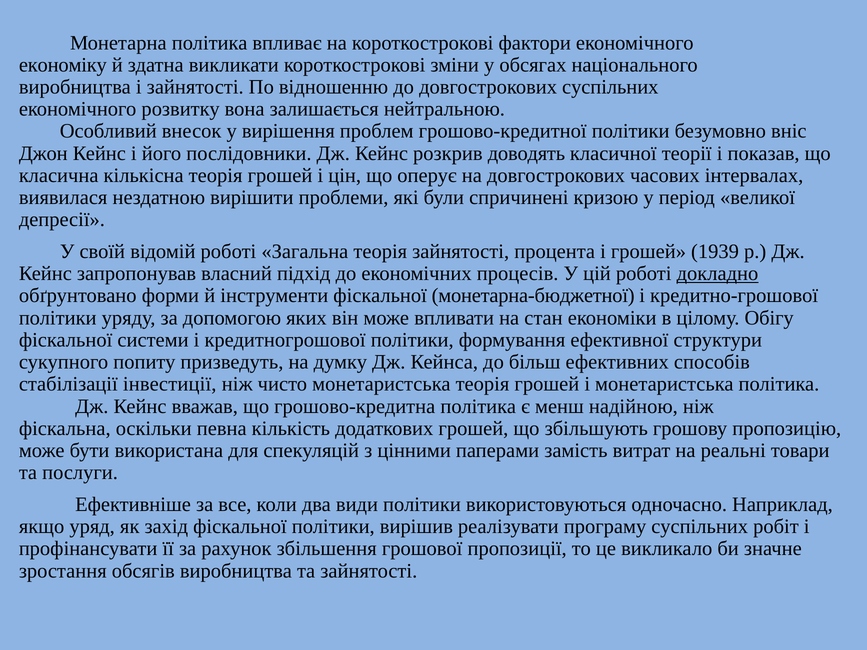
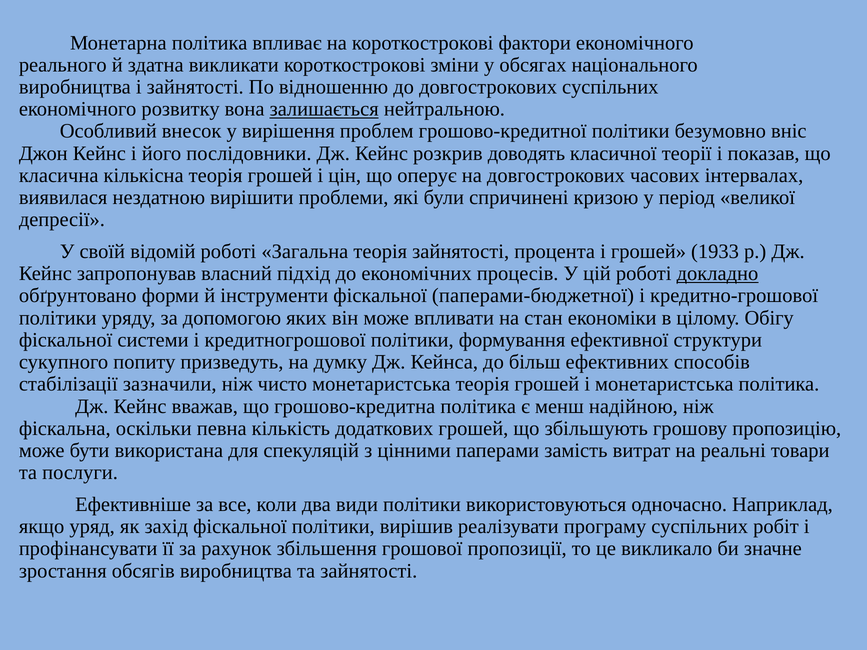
економіку: економіку -> реального
залишається underline: none -> present
1939: 1939 -> 1933
монетарна-бюджетної: монетарна-бюджетної -> паперами-бюджетної
інвестиції: інвестиції -> зазначили
